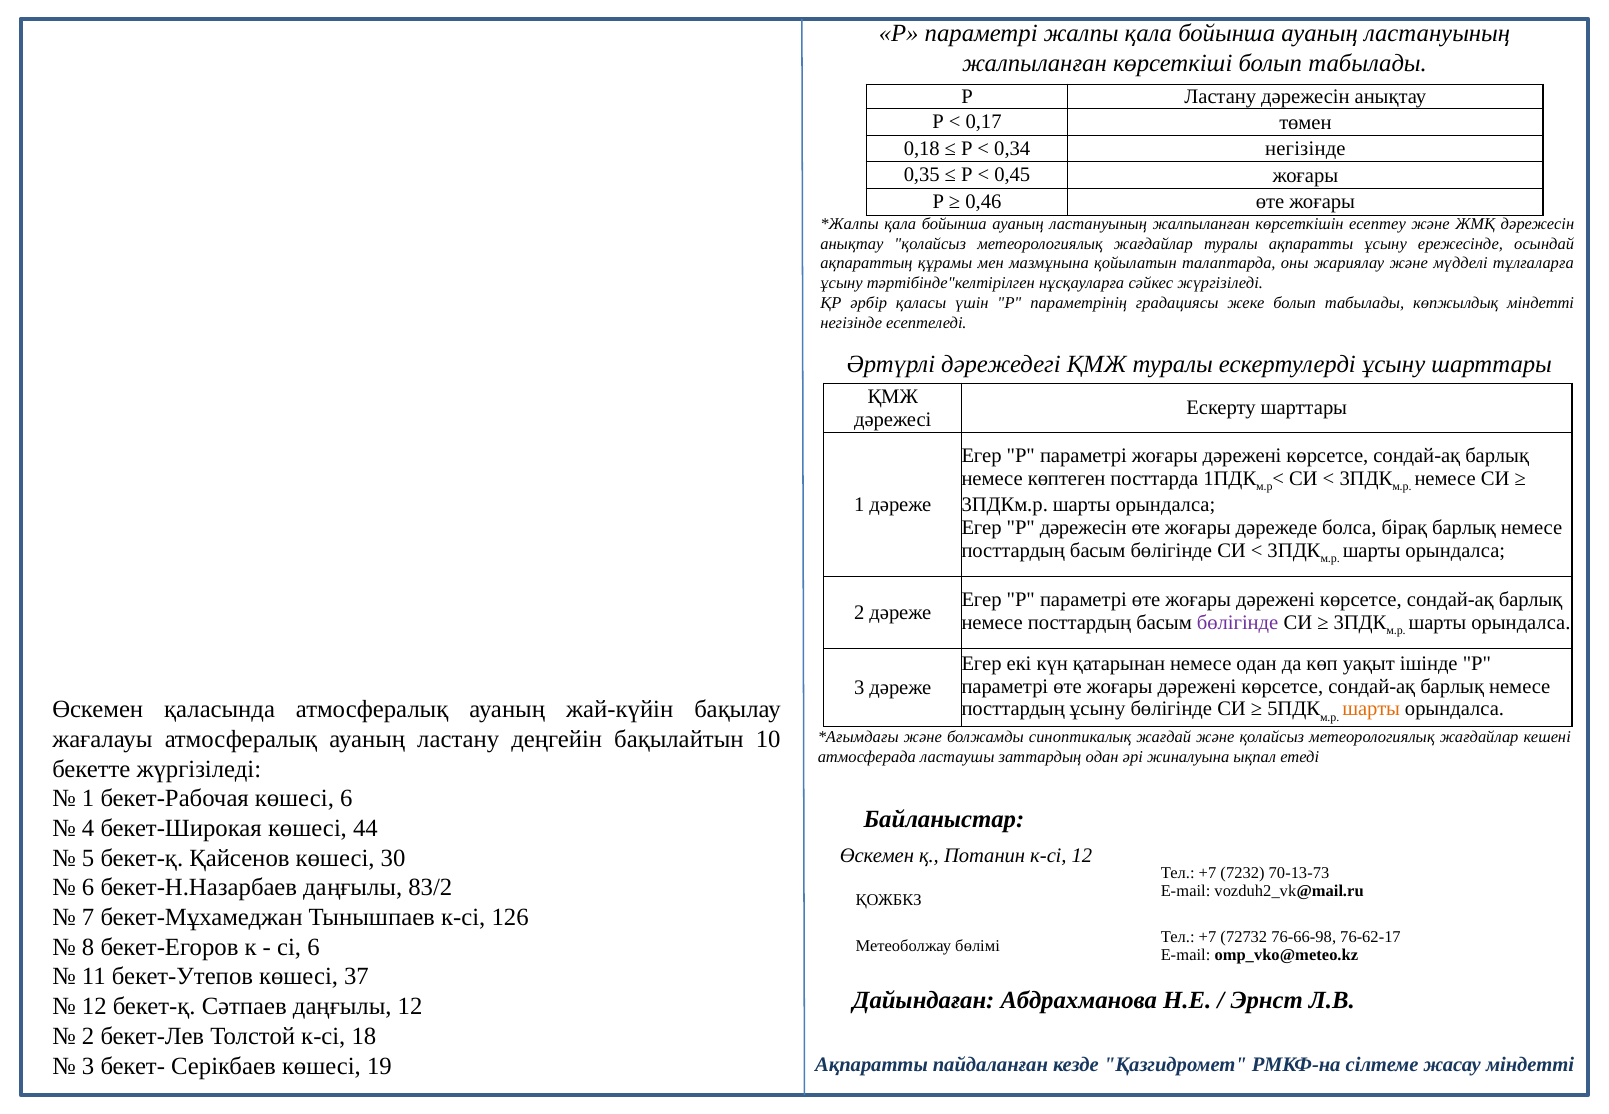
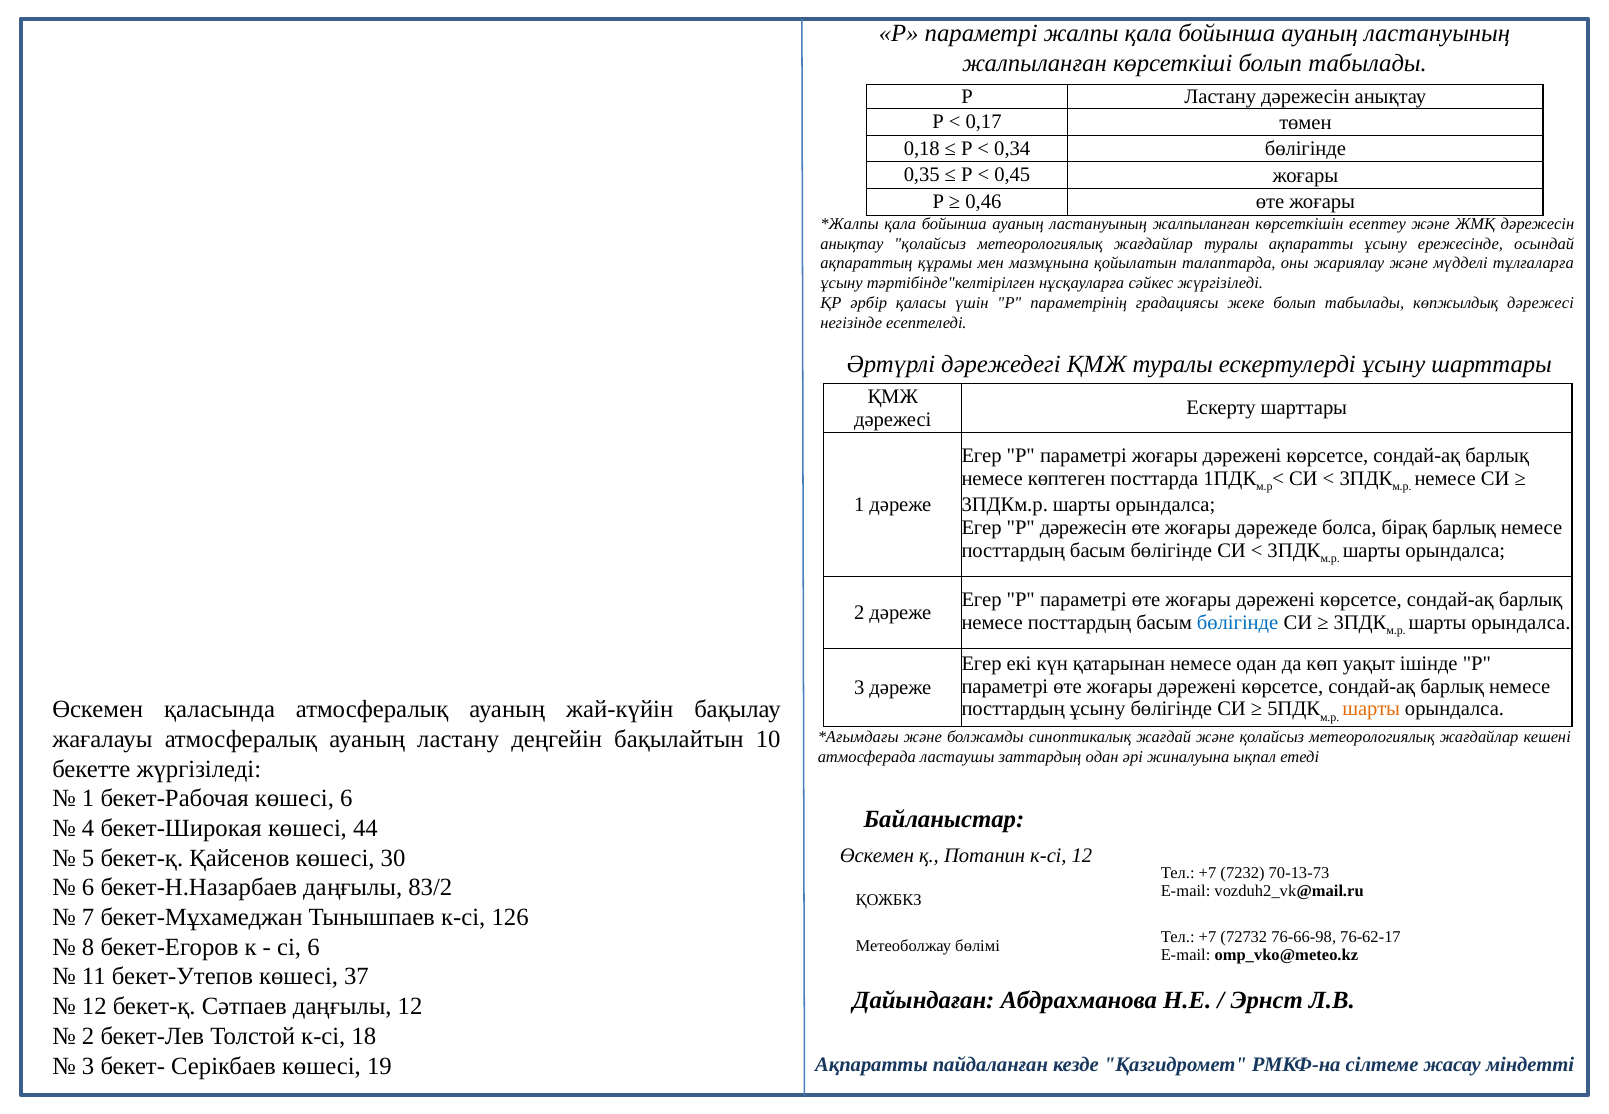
0,34 негізінде: негізінде -> бөлігінде
көпжылдық міндетті: міндетті -> дәрежесі
бөлігінде at (1238, 623) colour: purple -> blue
